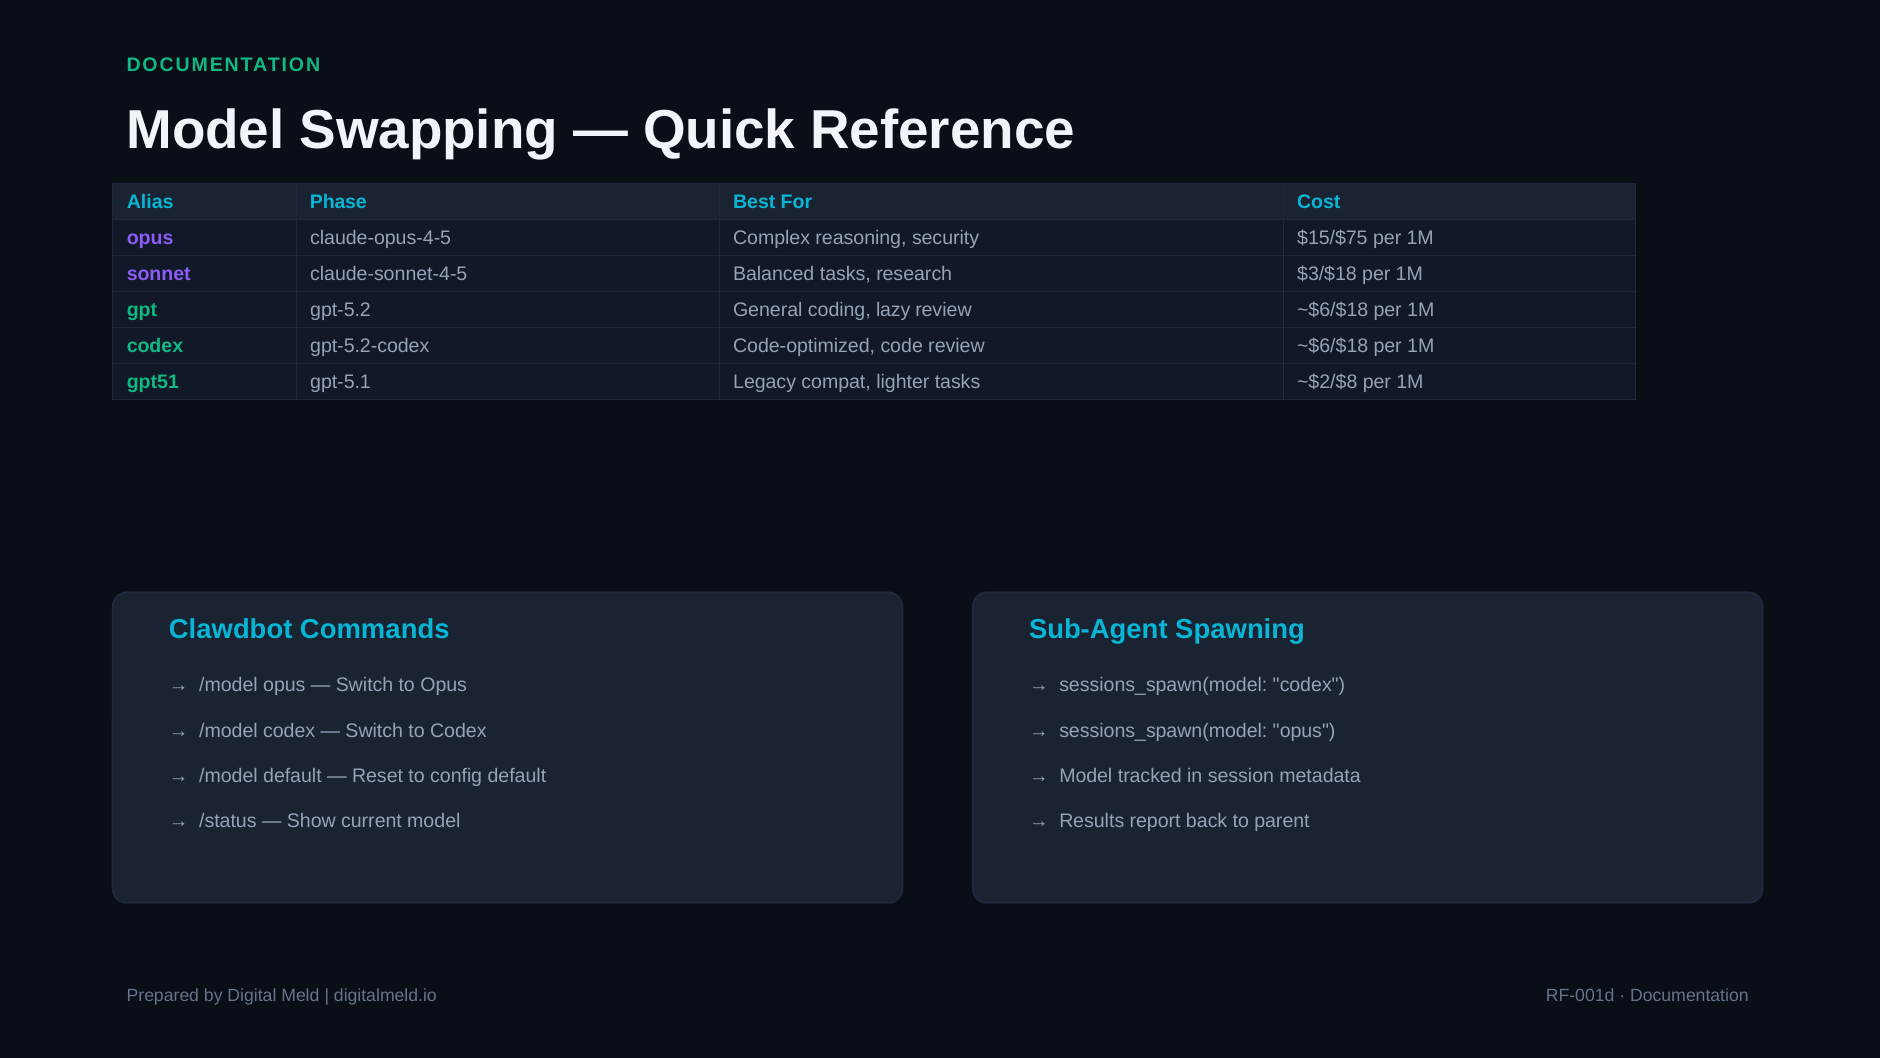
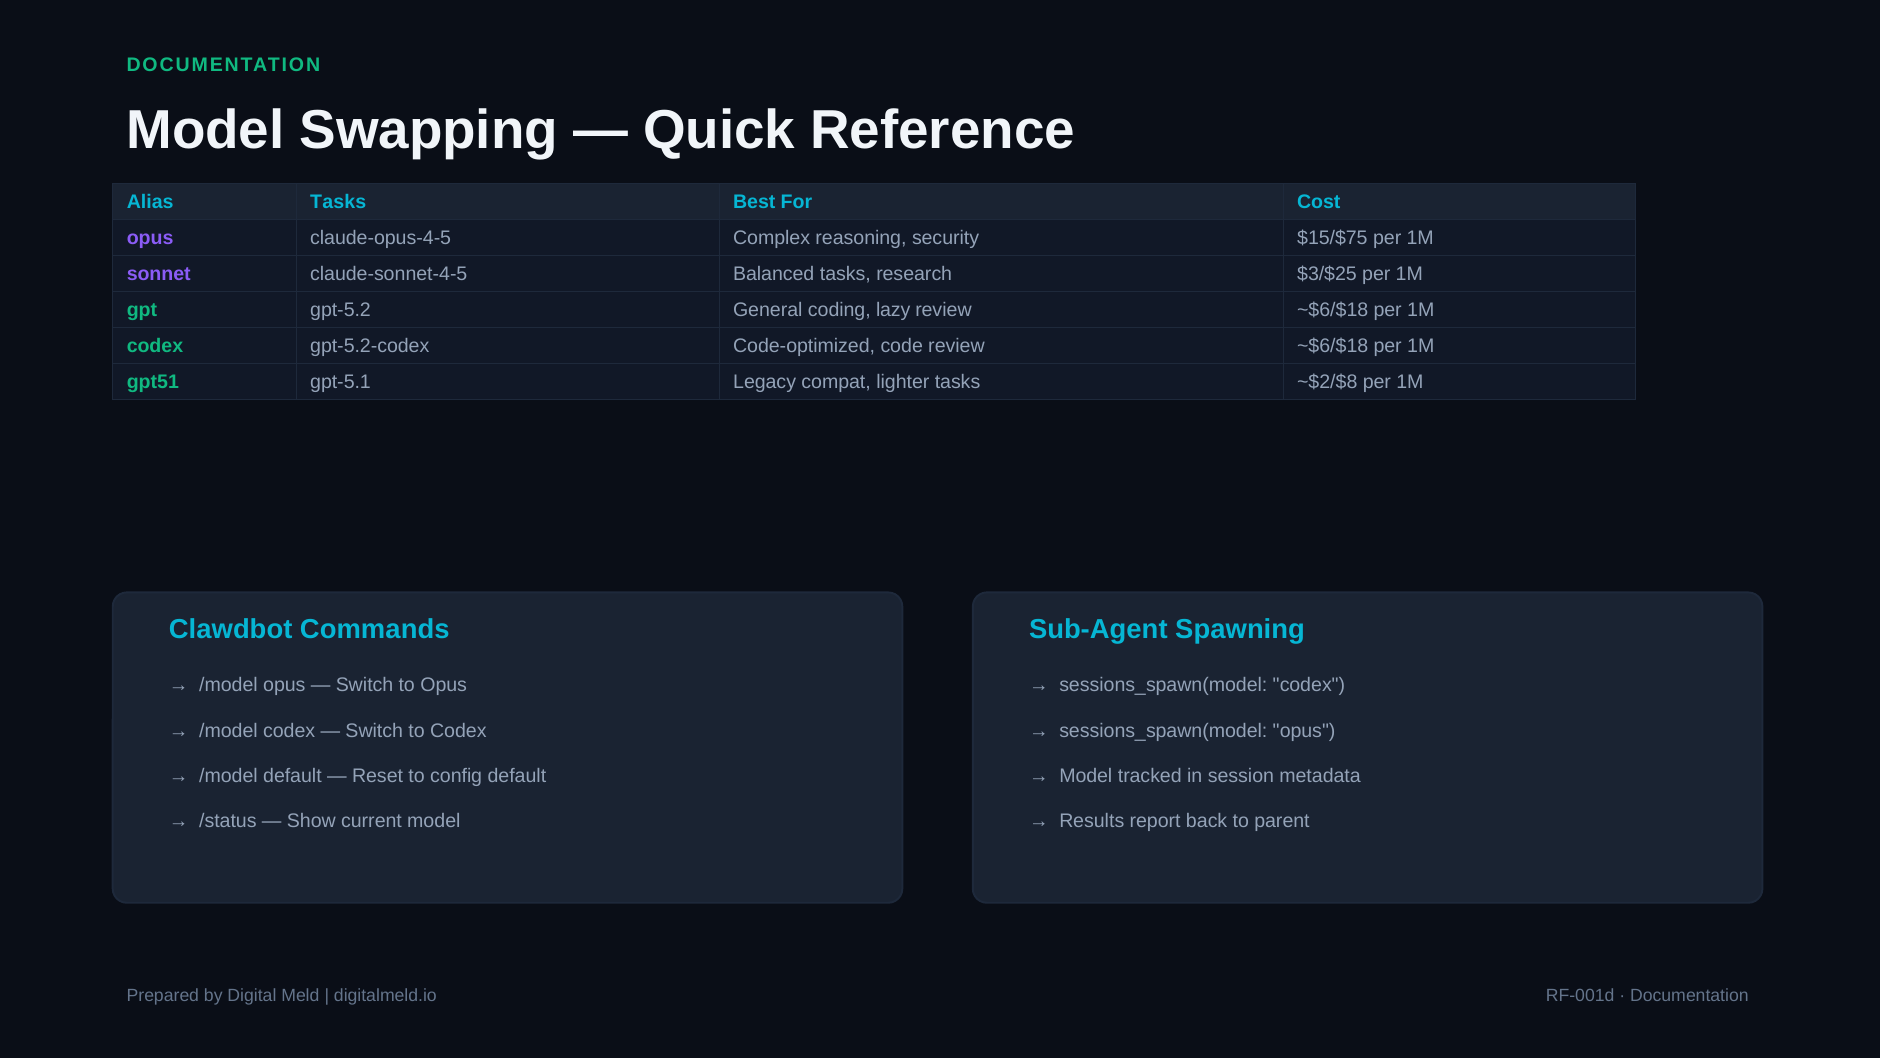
Alias Phase: Phase -> Tasks
$3/$18: $3/$18 -> $3/$25
